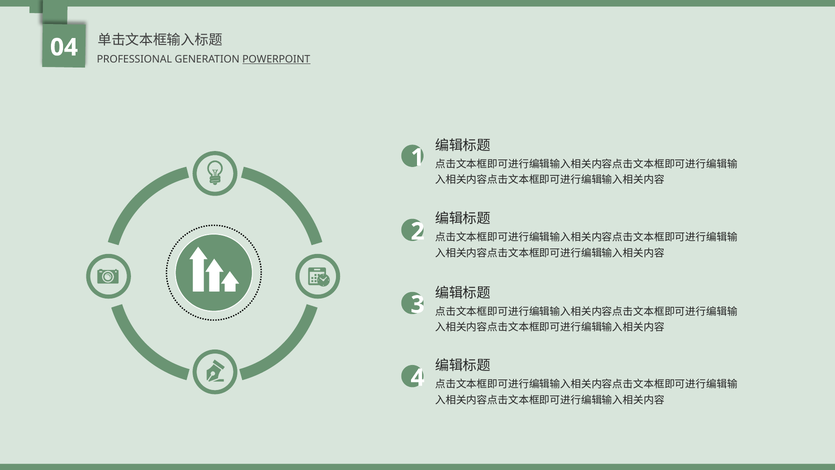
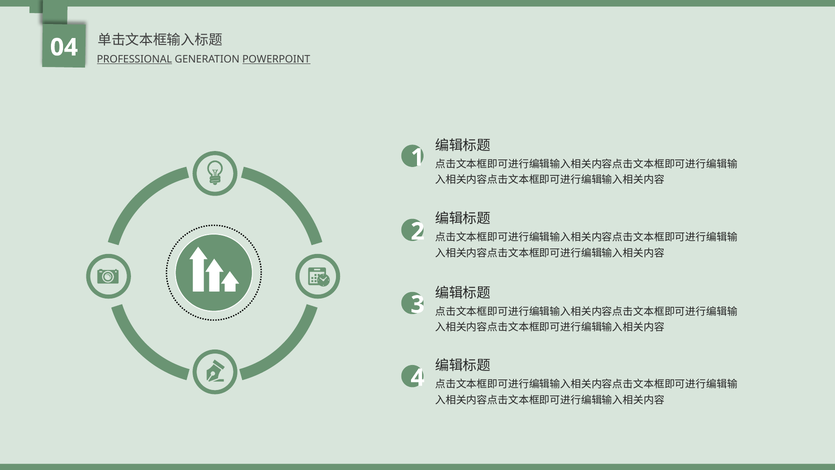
PROFESSIONAL underline: none -> present
